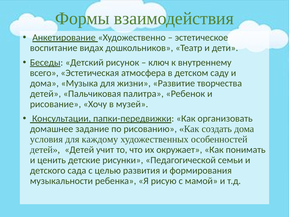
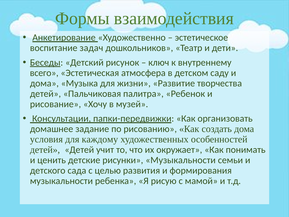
видах: видах -> задач
рисунки Педагогической: Педагогической -> Музыкальности
